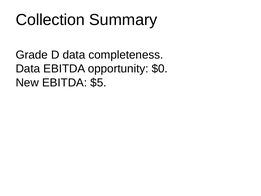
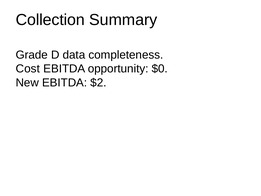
Data at (28, 69): Data -> Cost
$5: $5 -> $2
